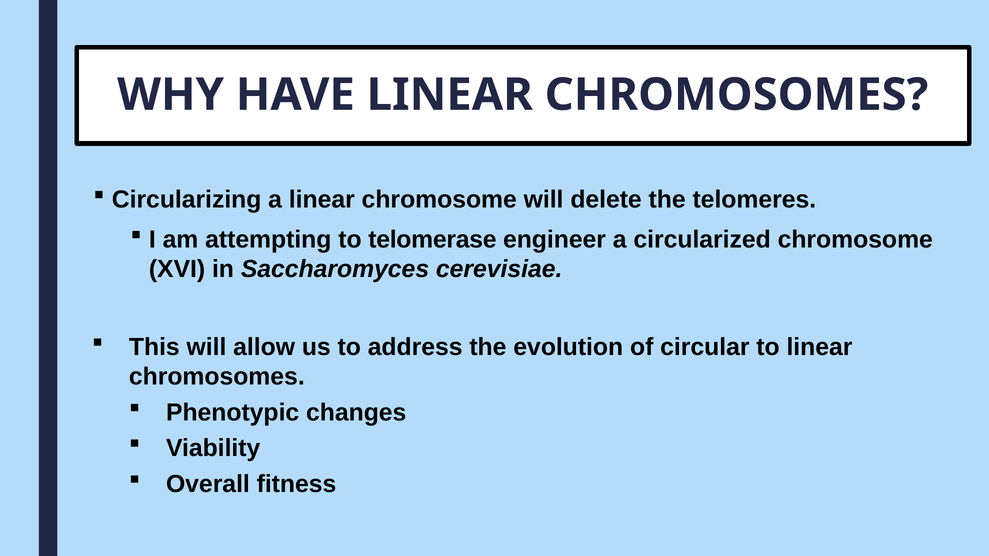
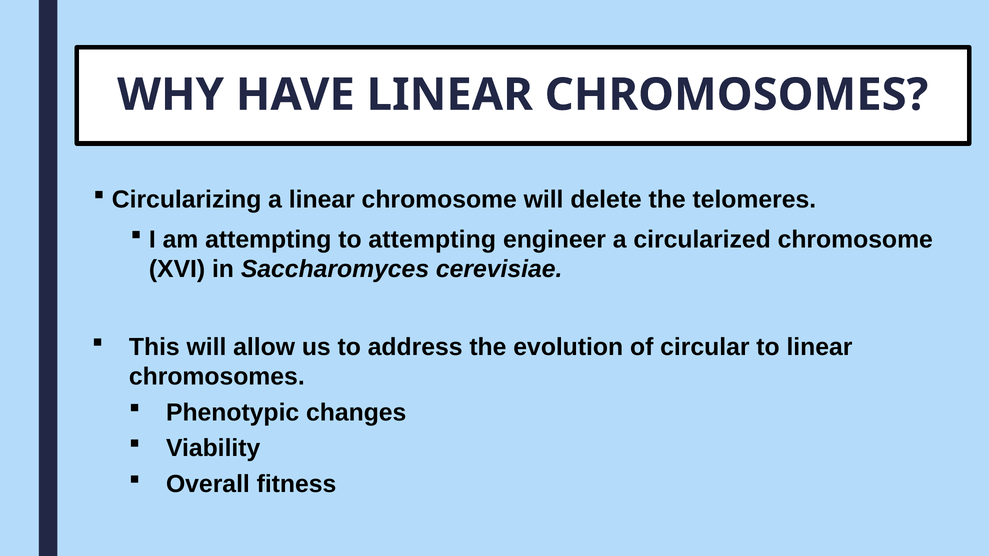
to telomerase: telomerase -> attempting
